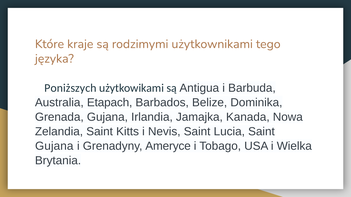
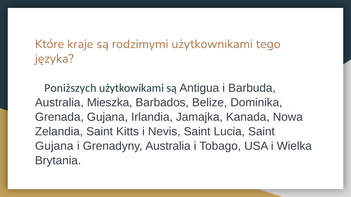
Etapach: Etapach -> Mieszka
Grenadyny Ameryce: Ameryce -> Australia
